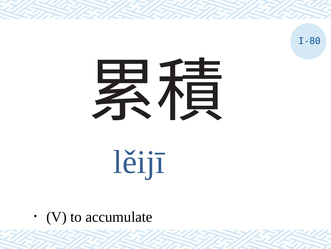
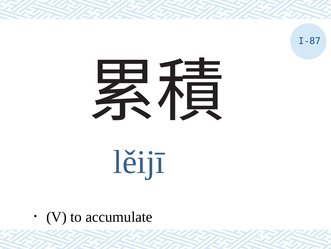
I-80: I-80 -> I-87
